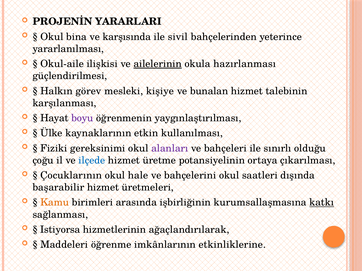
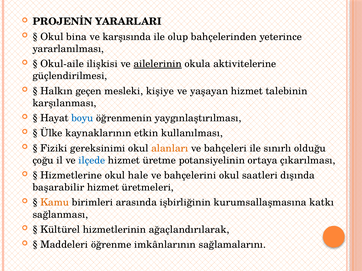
sivil: sivil -> olup
hazırlanması: hazırlanması -> aktivitelerine
görev: görev -> geçen
bunalan: bunalan -> yaşayan
boyu colour: purple -> blue
alanları colour: purple -> orange
Çocuklarının: Çocuklarının -> Hizmetlerine
katkı underline: present -> none
Istiyorsa: Istiyorsa -> Kültürel
etkinliklerine: etkinliklerine -> sağlamalarını
